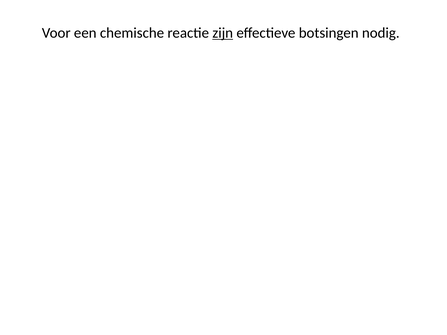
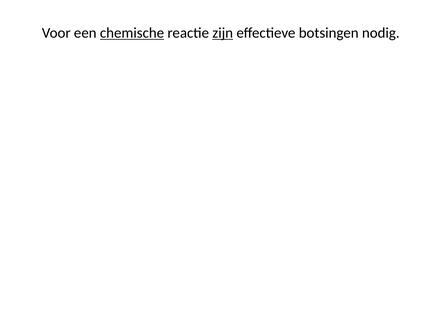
chemische underline: none -> present
